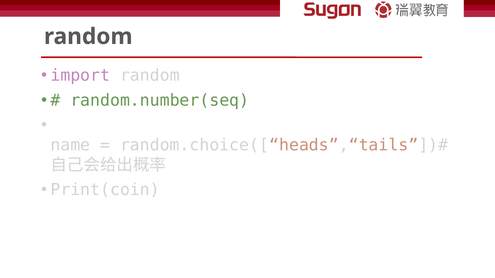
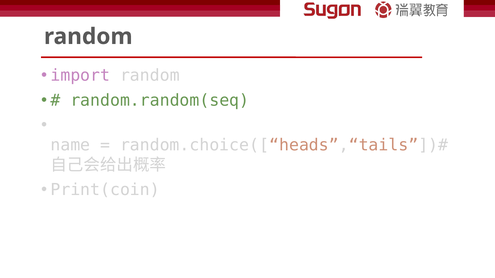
random.number(seq: random.number(seq -> random.random(seq
